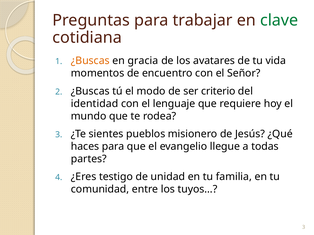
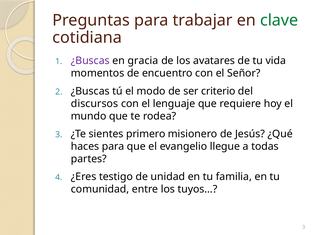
¿Buscas at (90, 61) colour: orange -> purple
identidad: identidad -> discursos
pueblos: pueblos -> primero
